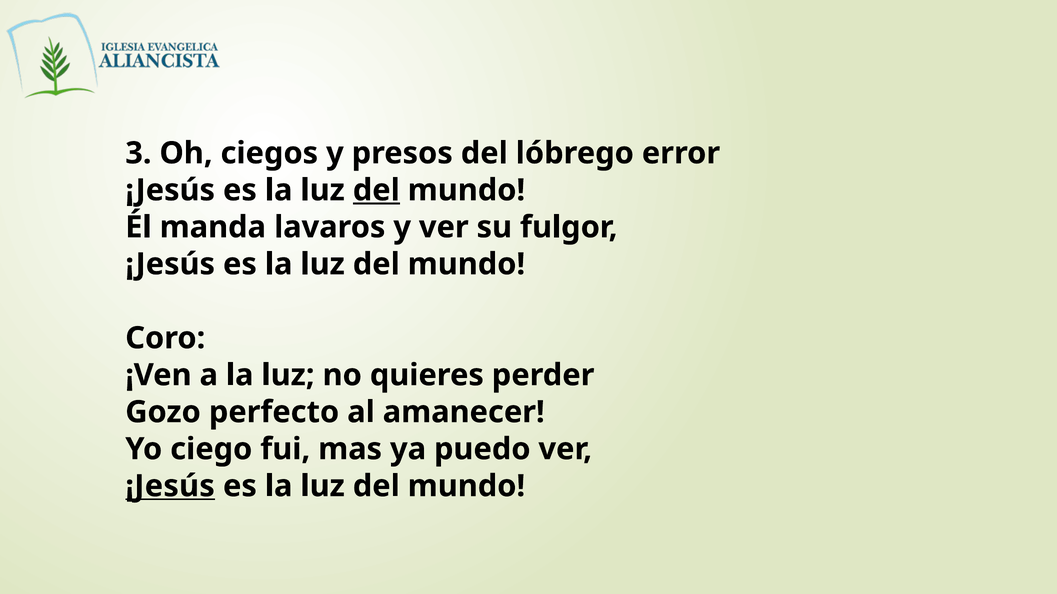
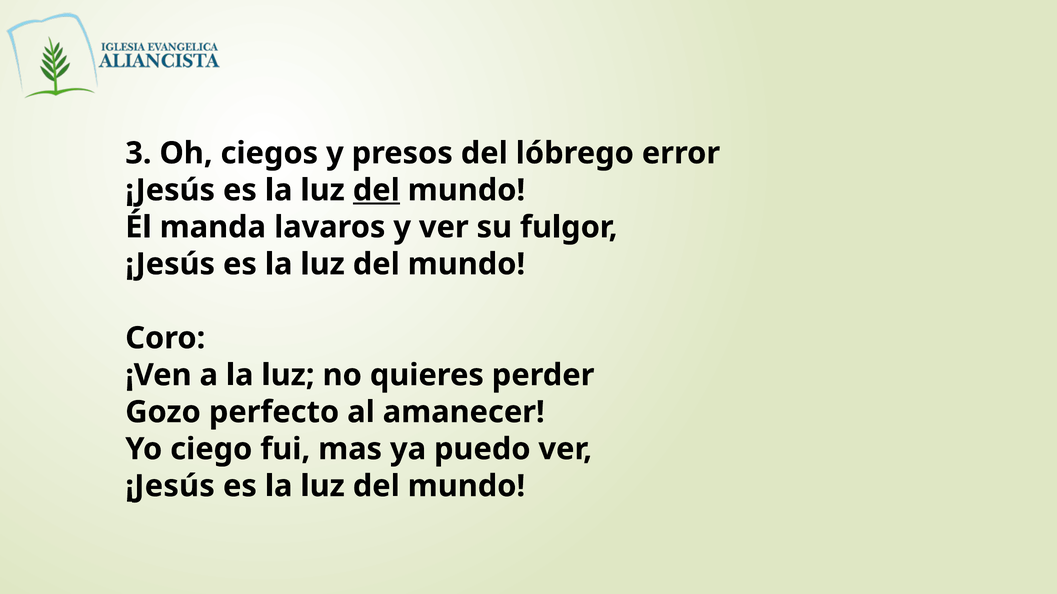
¡Jesús at (170, 486) underline: present -> none
